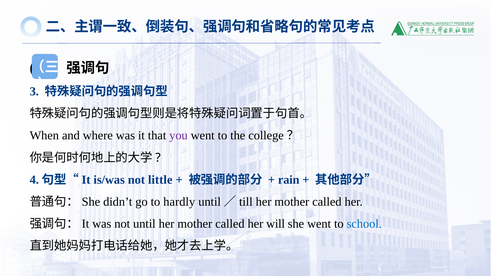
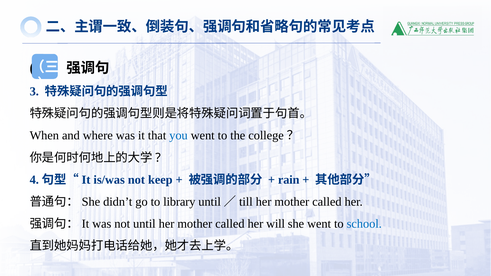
you colour: purple -> blue
little: little -> keep
hardly: hardly -> library
